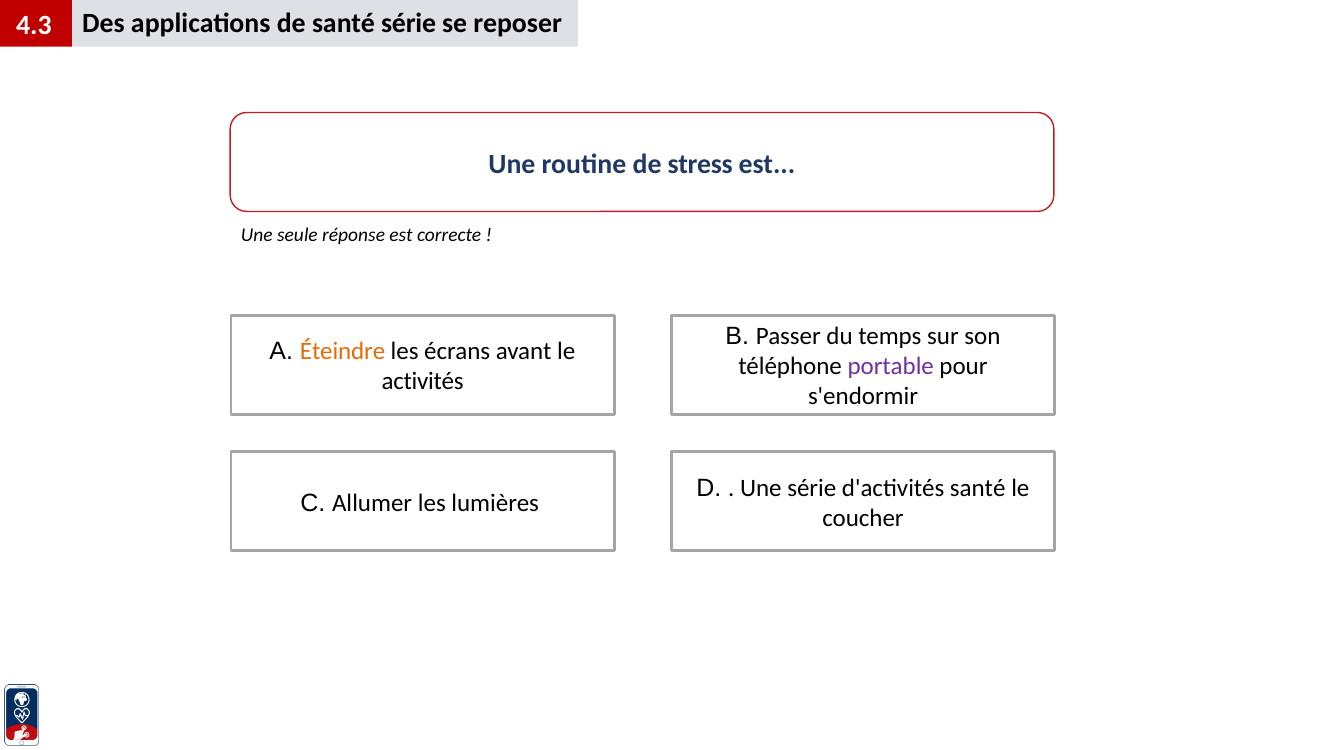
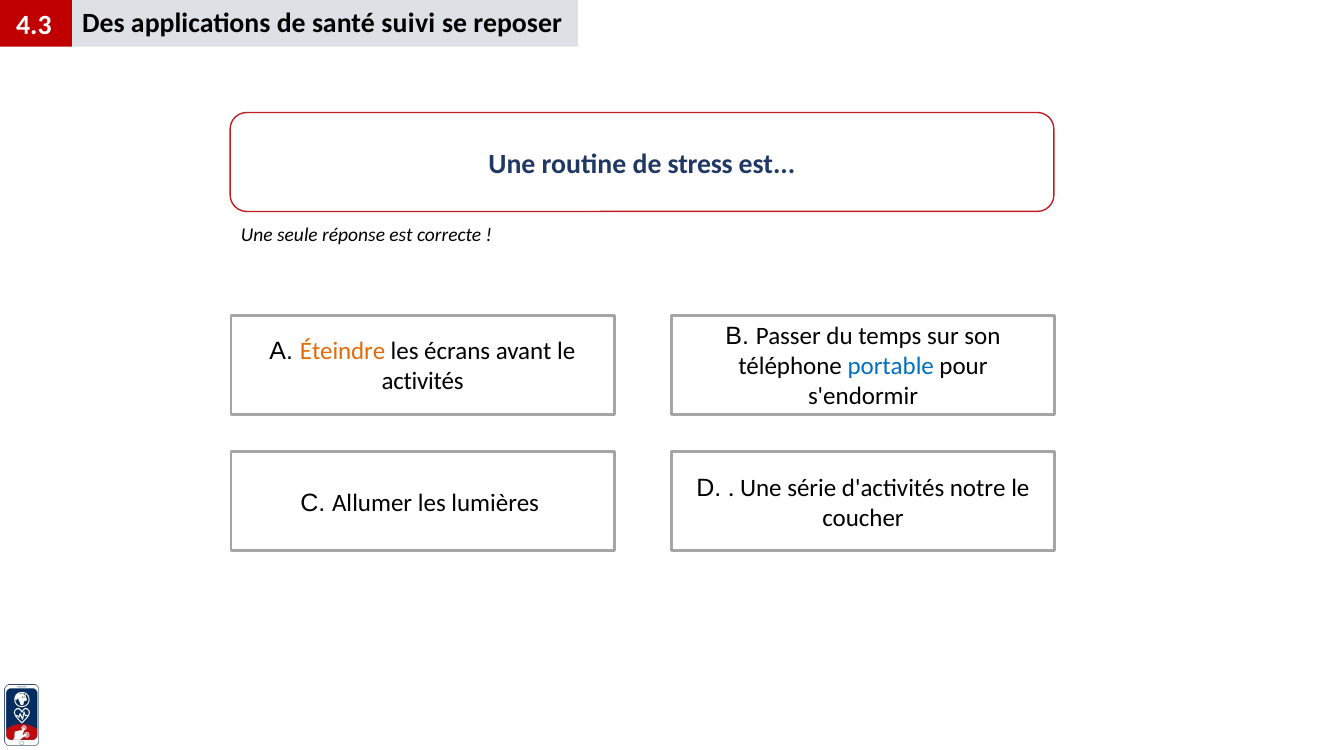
série at (409, 23): série -> suivi
portable colour: purple -> blue
d'activités santé: santé -> notre
